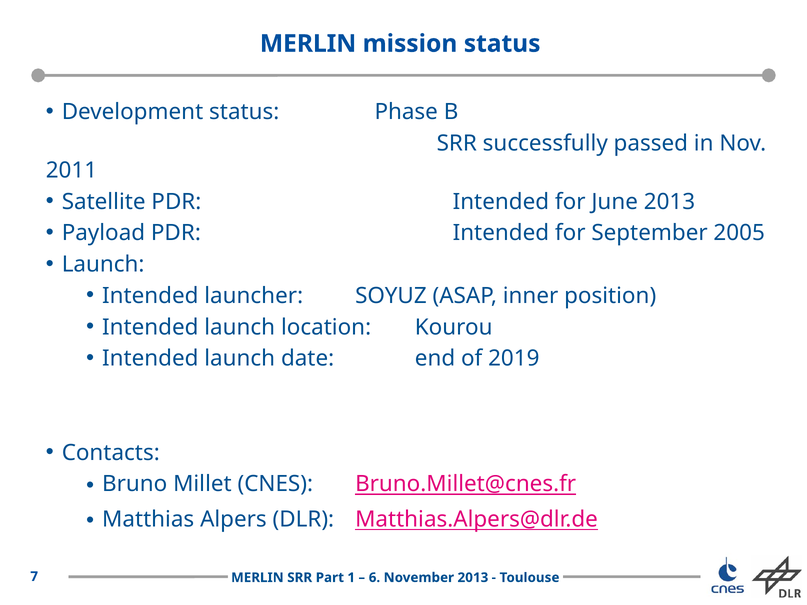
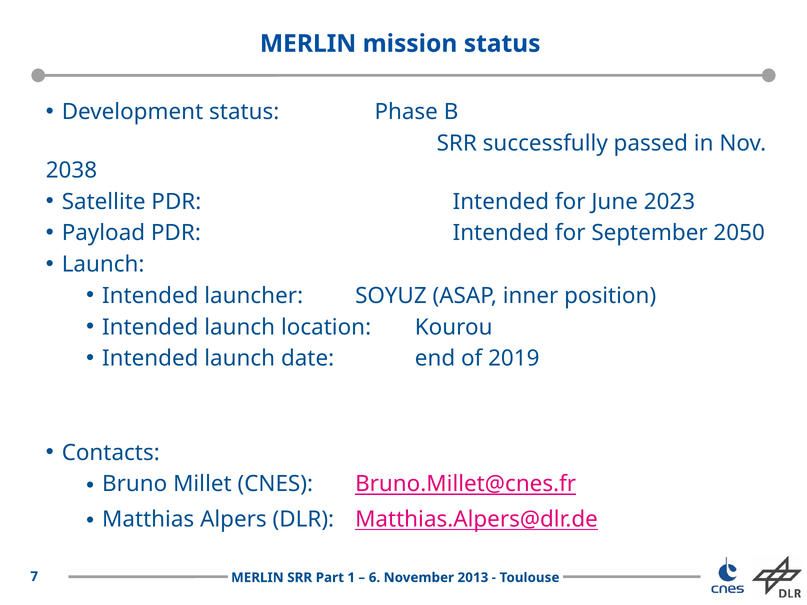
2011: 2011 -> 2038
June 2013: 2013 -> 2023
2005: 2005 -> 2050
